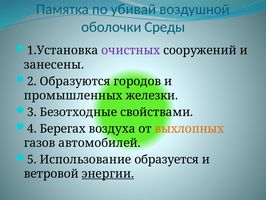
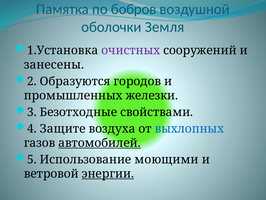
убивай: убивай -> бобров
Среды: Среды -> Земля
Берегах: Берегах -> Защите
выхлопных colour: orange -> blue
автомобилей underline: none -> present
образуется: образуется -> моющими
